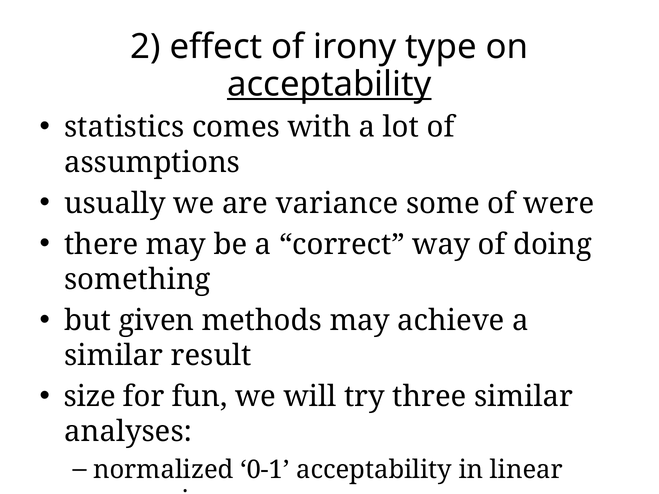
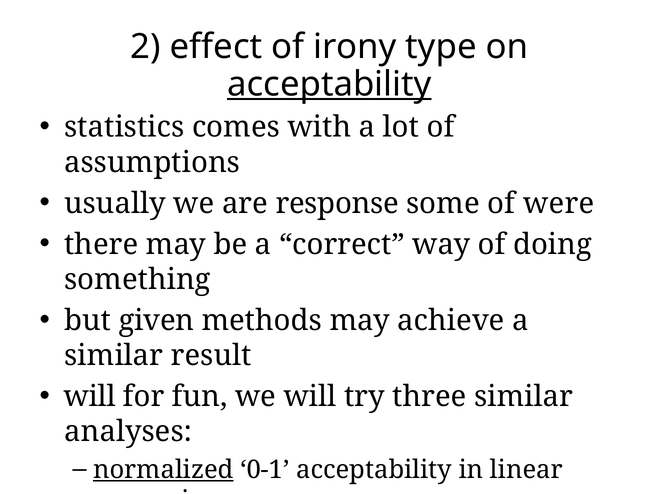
variance: variance -> response
size at (90, 397): size -> will
normalized underline: none -> present
